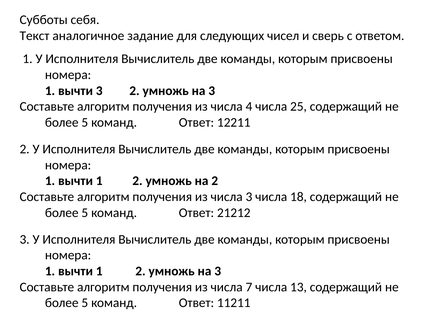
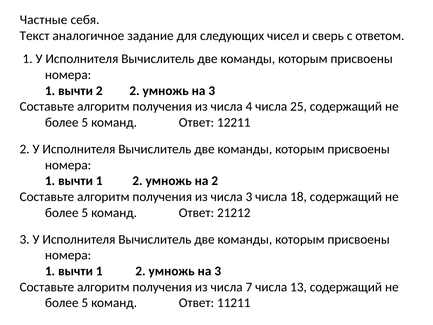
Субботы: Субботы -> Частные
вычти 3: 3 -> 2
